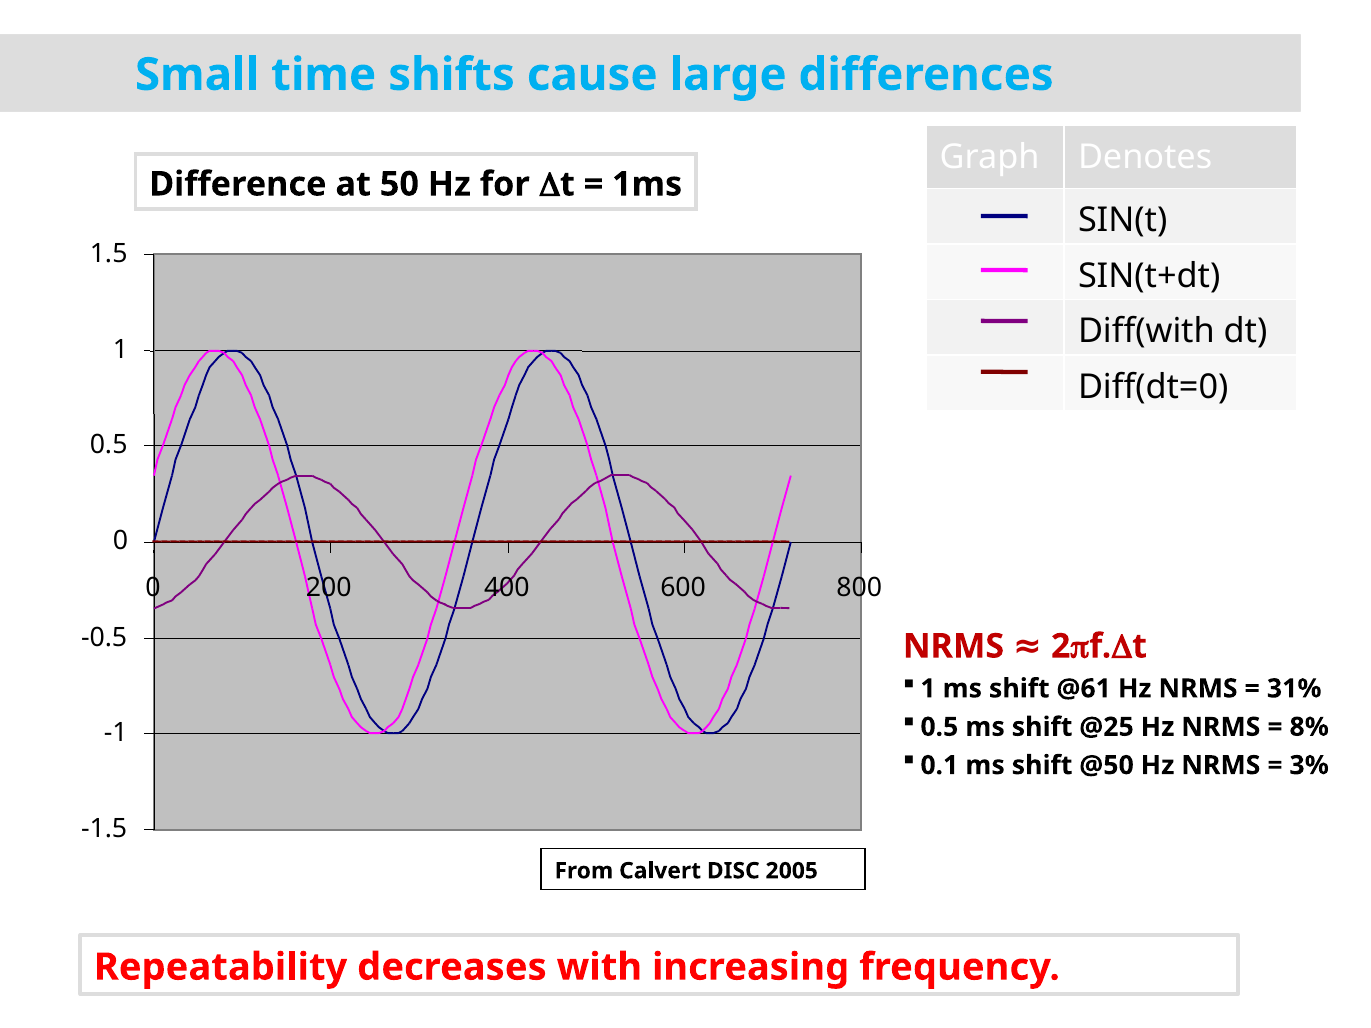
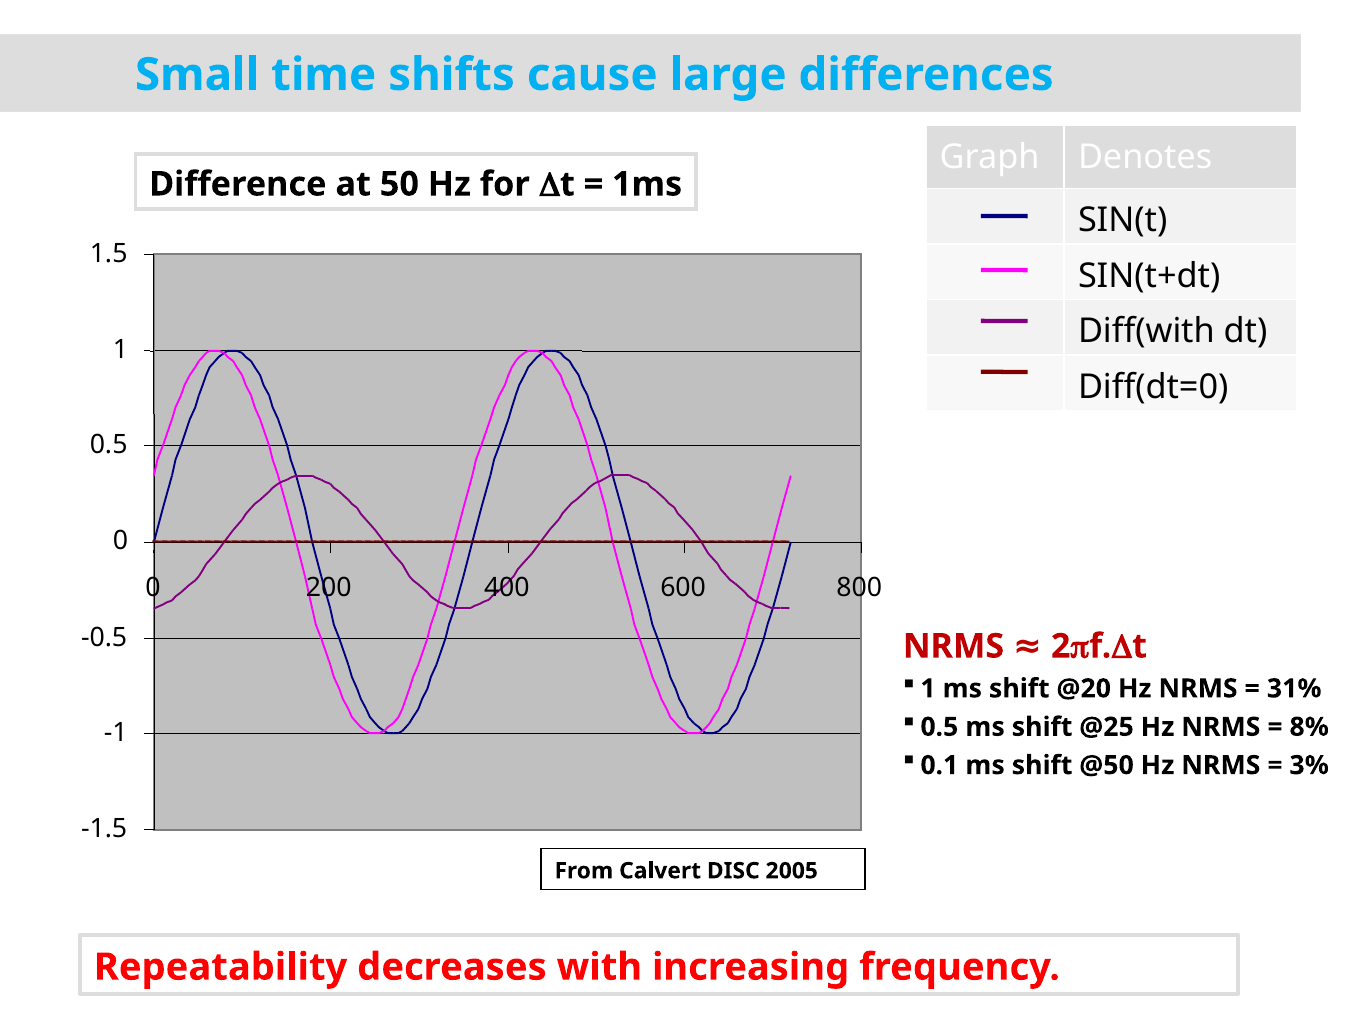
@61: @61 -> @20
